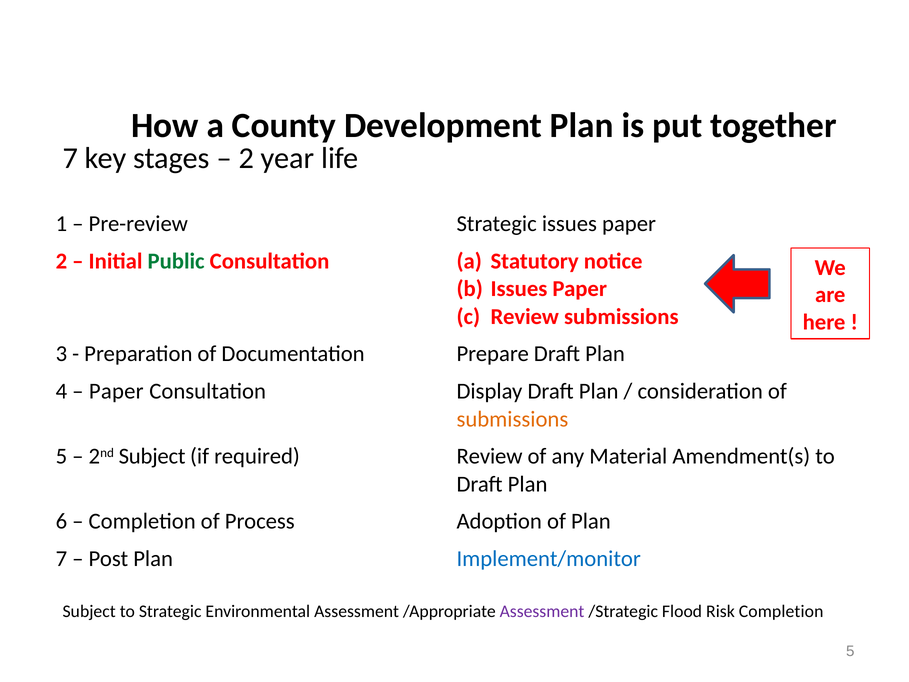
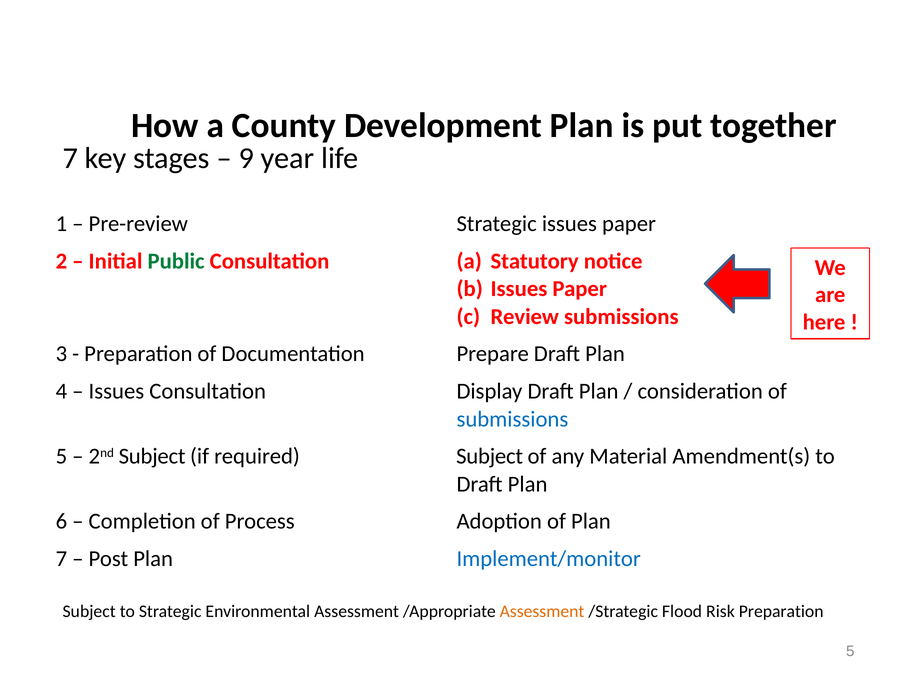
2 at (246, 158): 2 -> 9
Paper at (116, 391): Paper -> Issues
submissions at (512, 419) colour: orange -> blue
required Review: Review -> Subject
Assessment at (542, 611) colour: purple -> orange
Risk Completion: Completion -> Preparation
